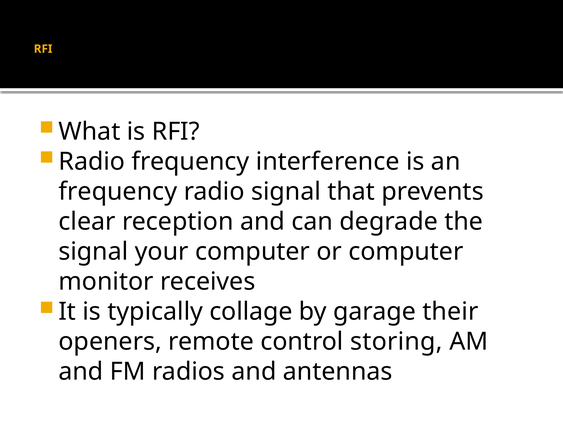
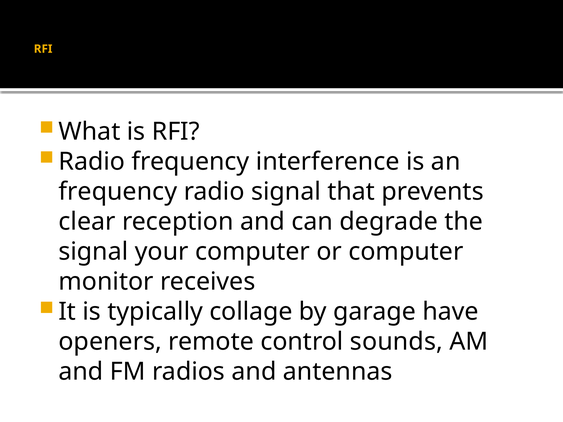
their: their -> have
storing: storing -> sounds
